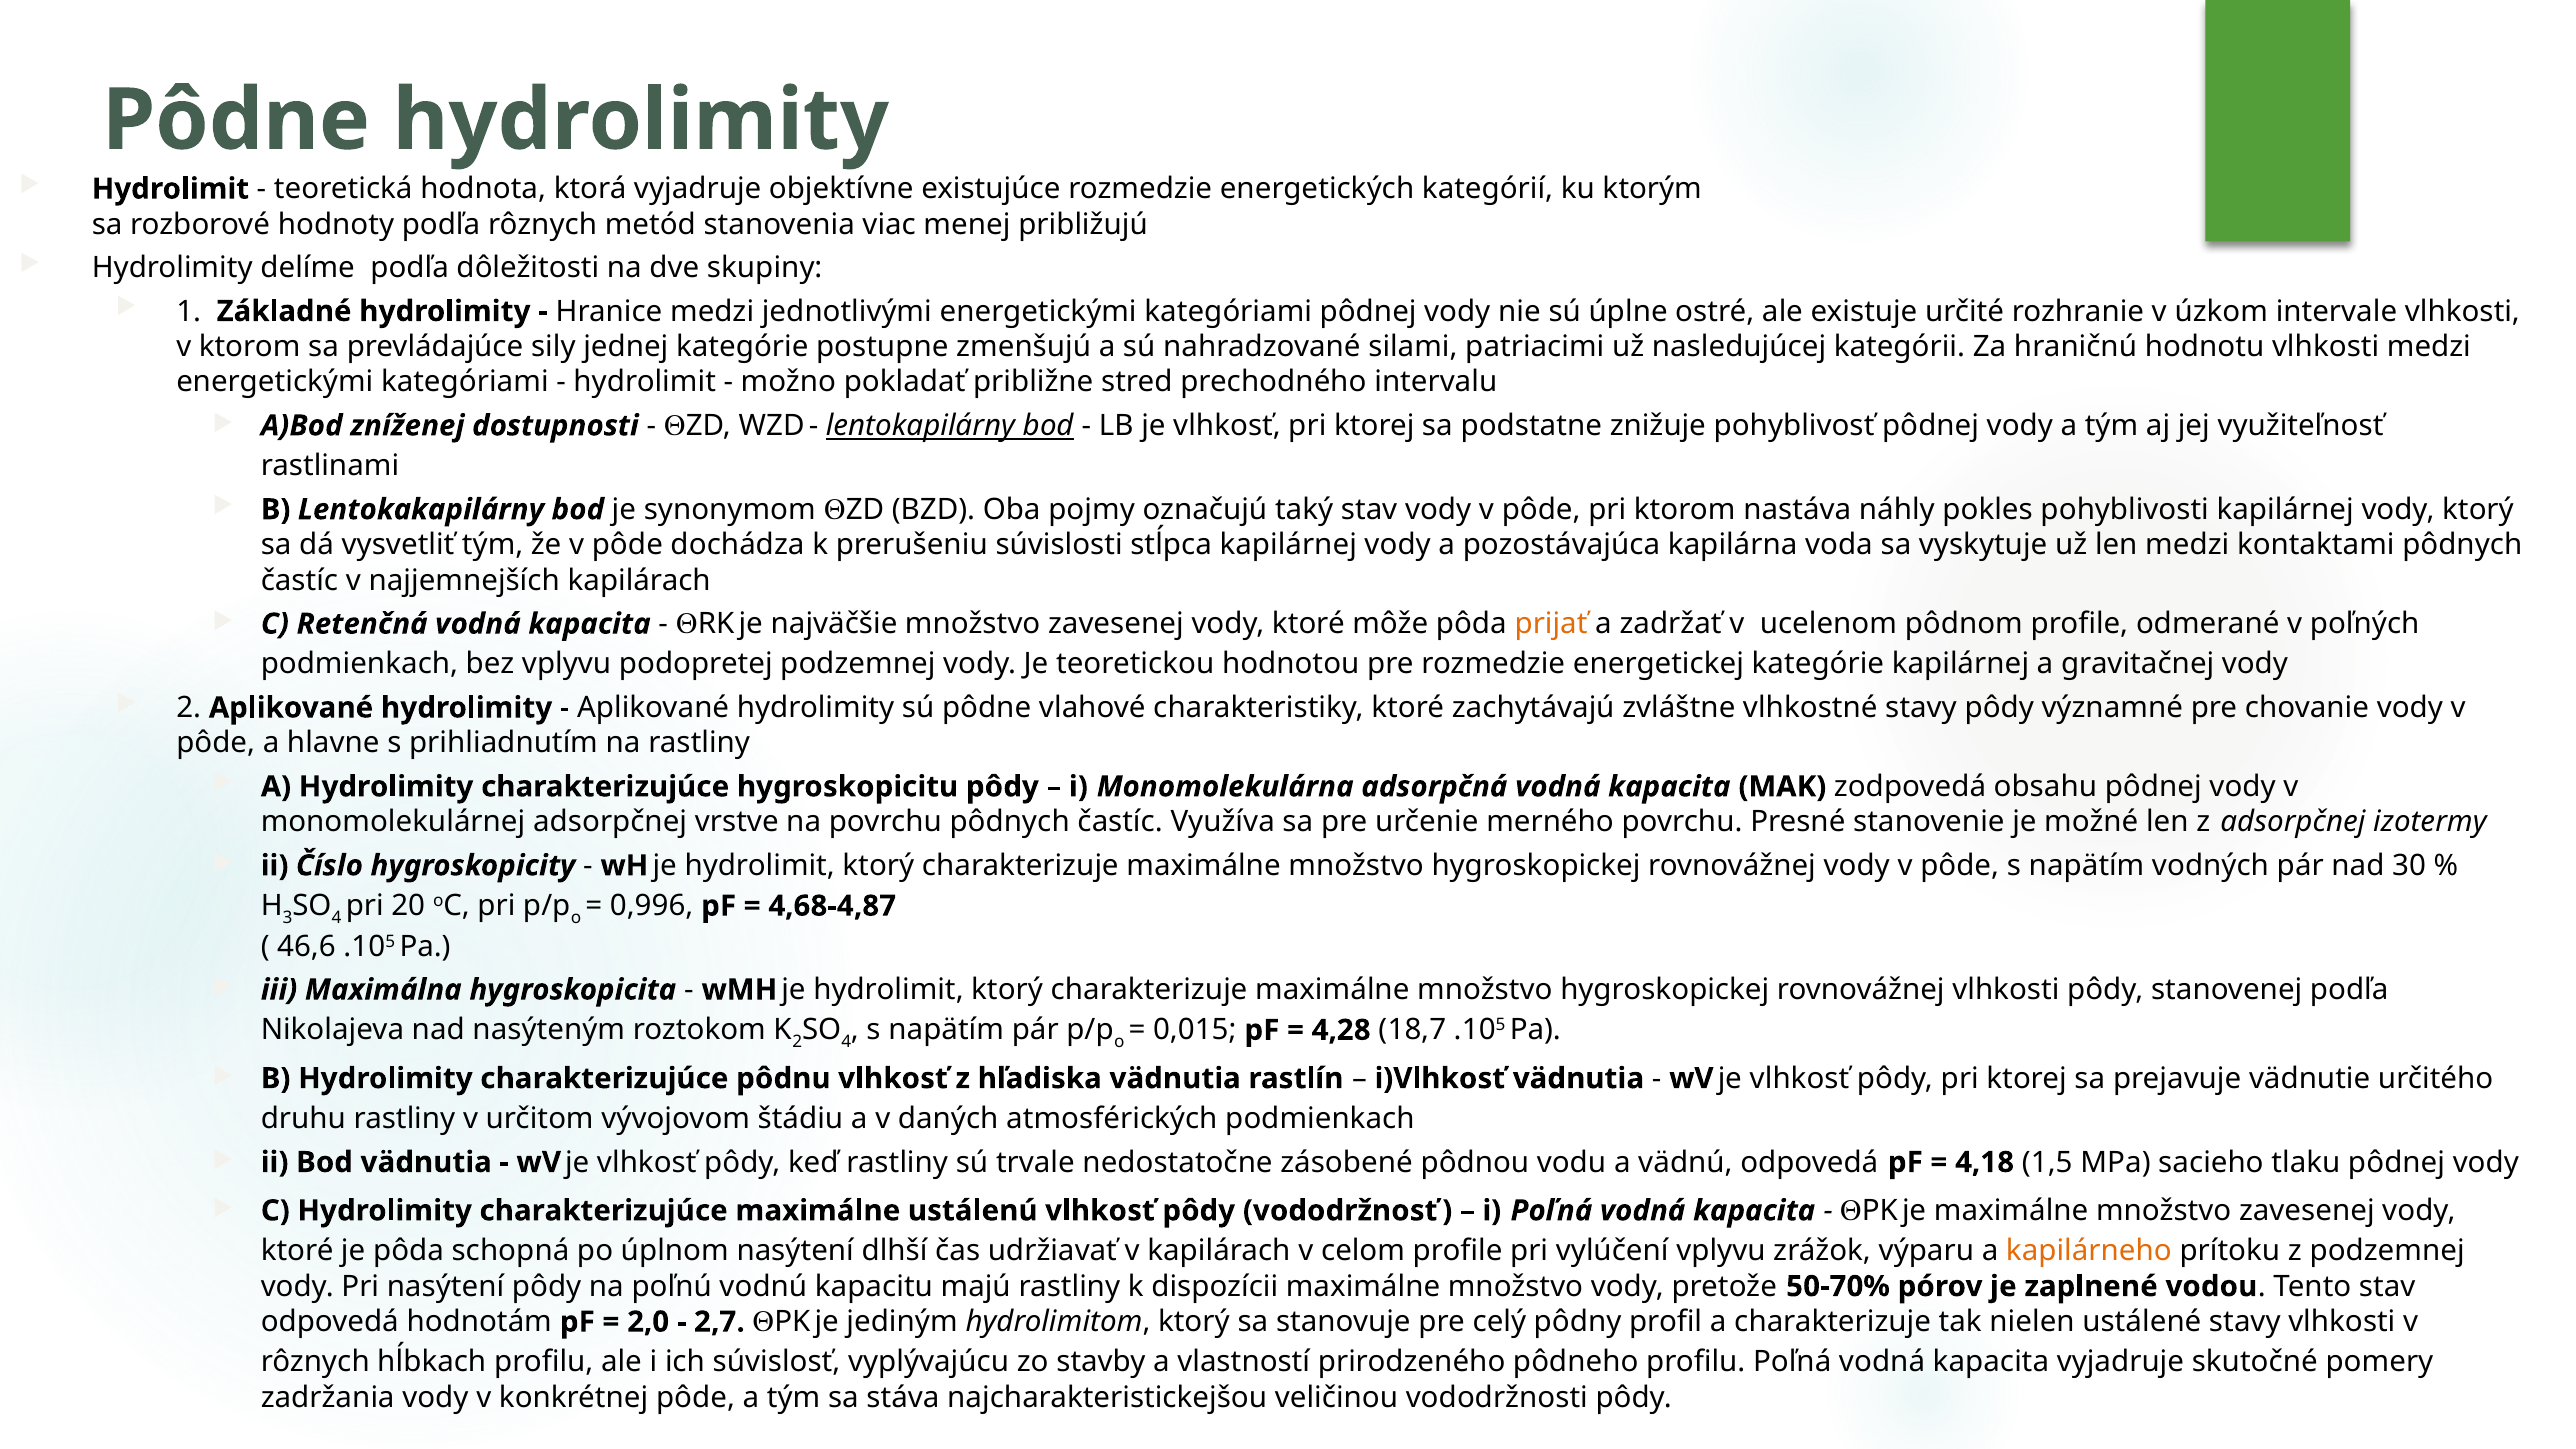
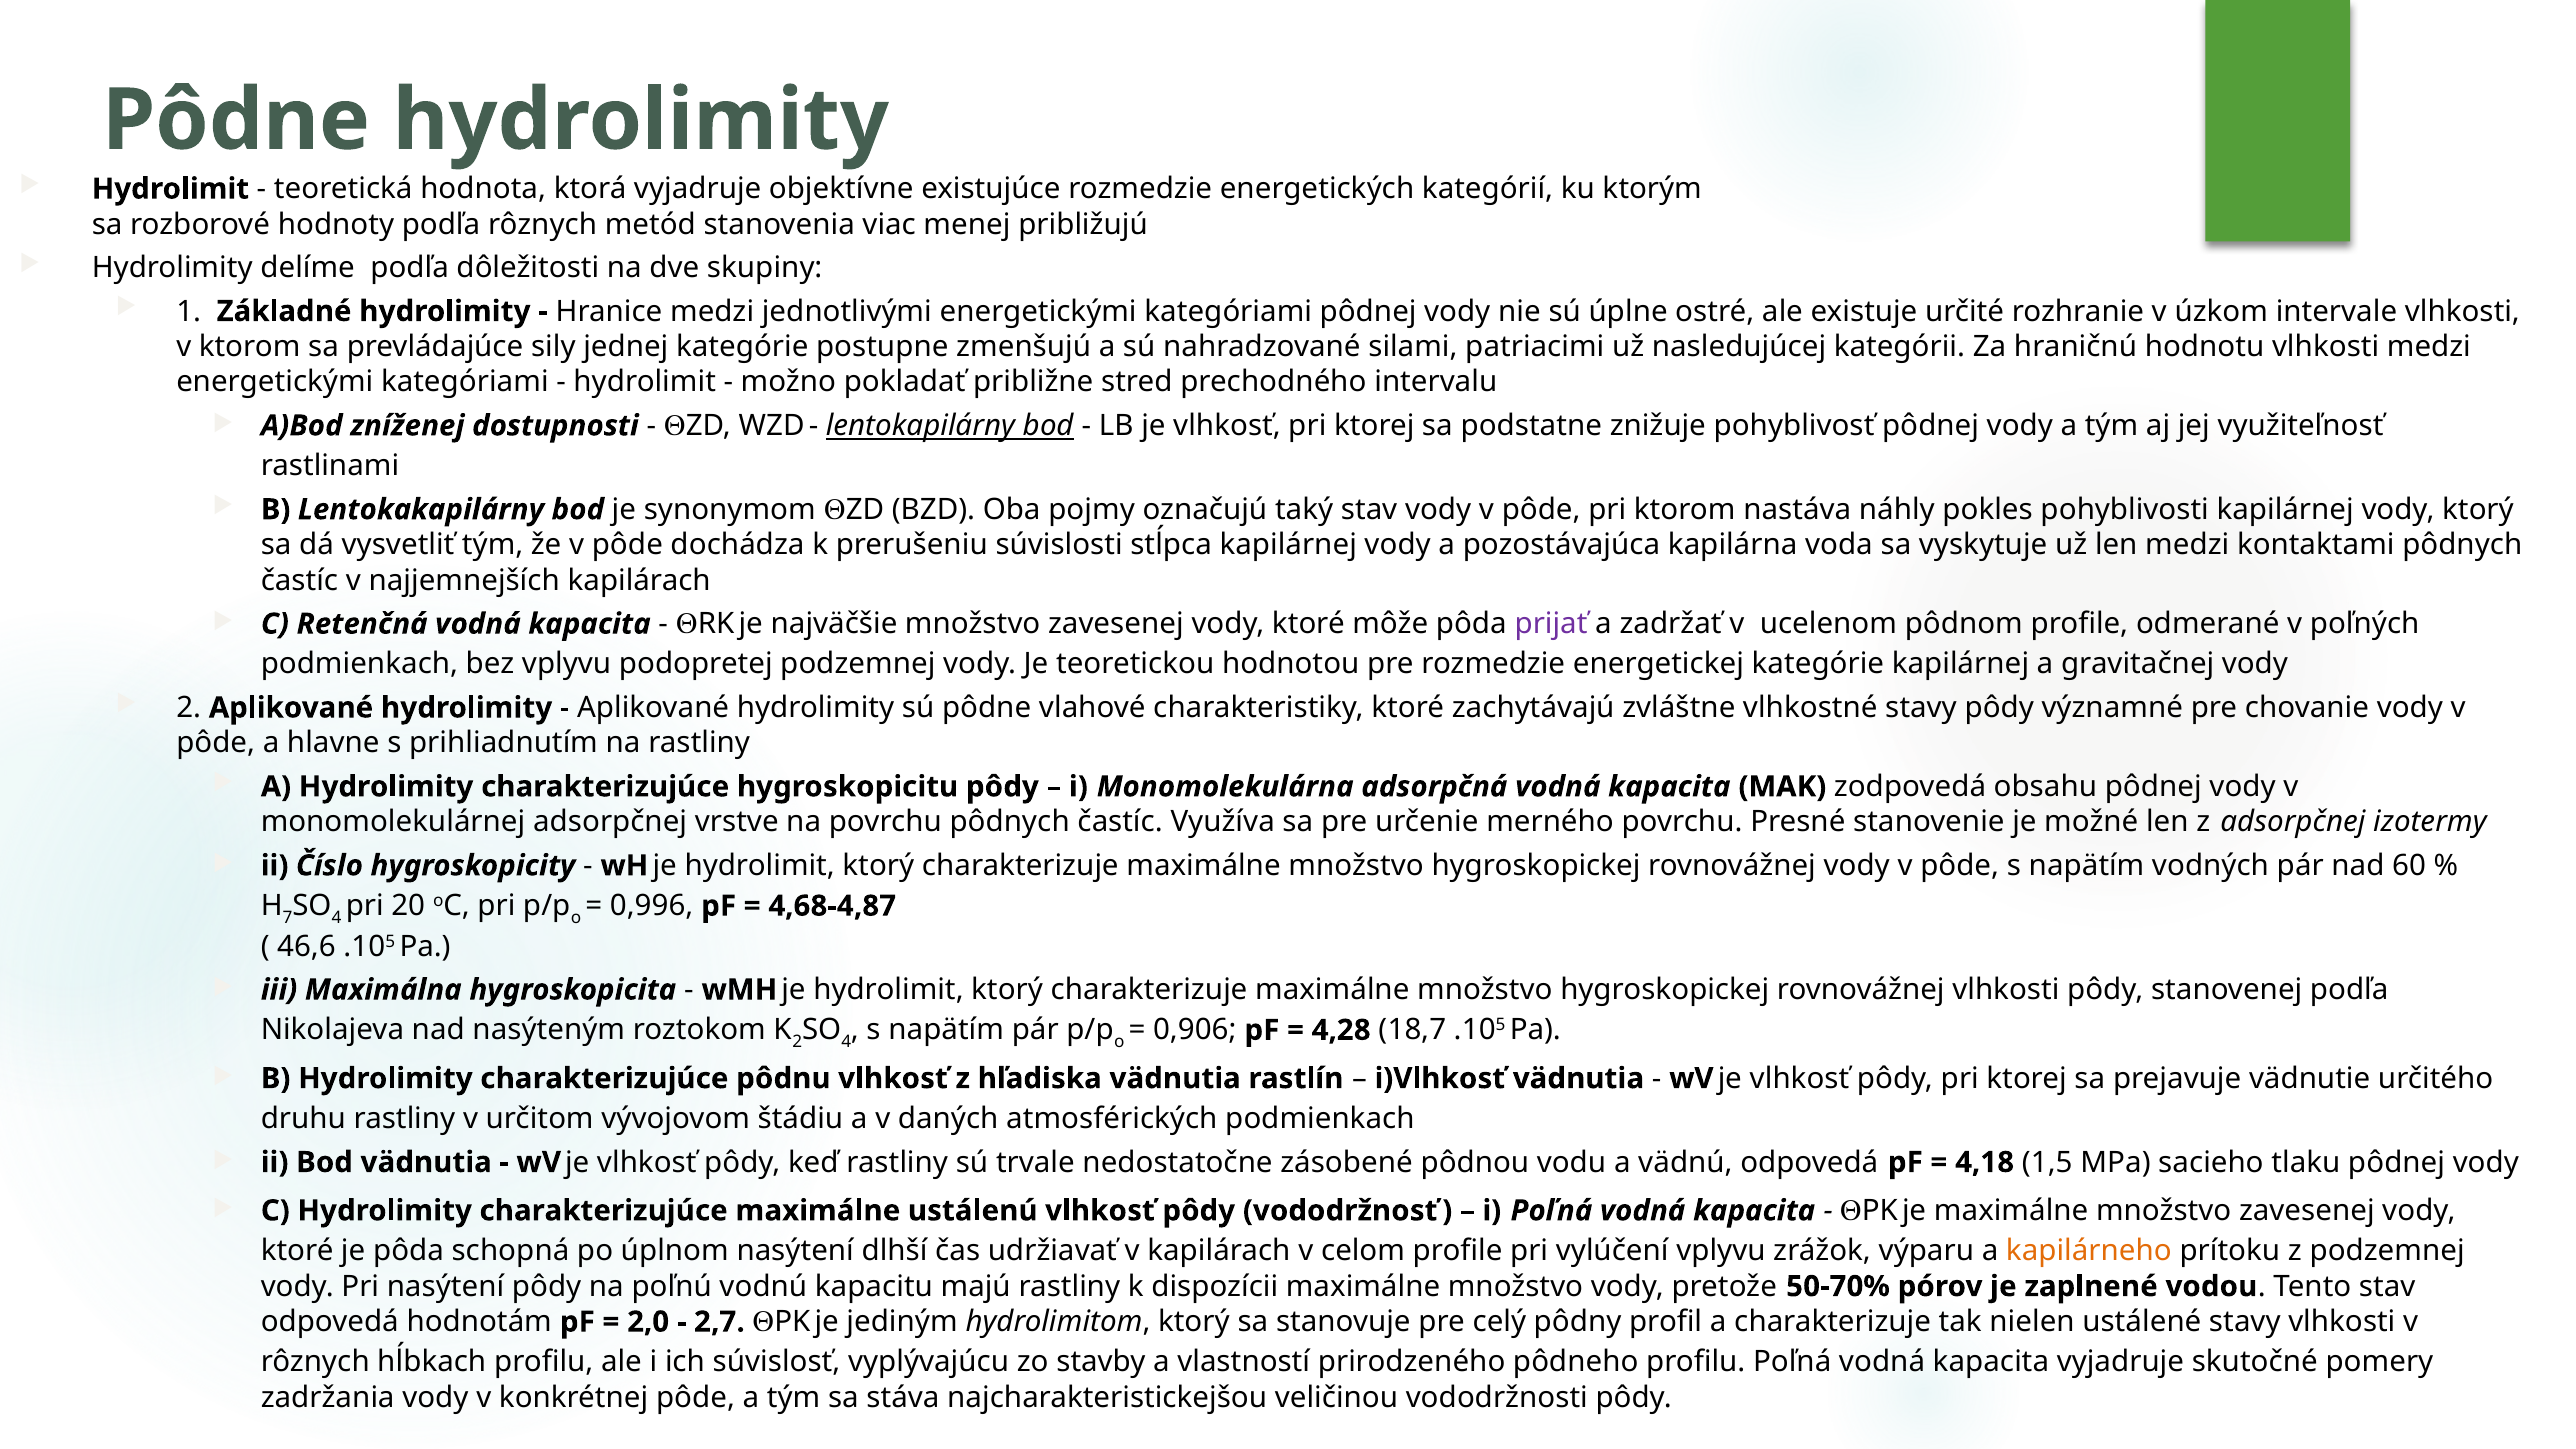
prijať colour: orange -> purple
30: 30 -> 60
3: 3 -> 7
0,015: 0,015 -> 0,906
